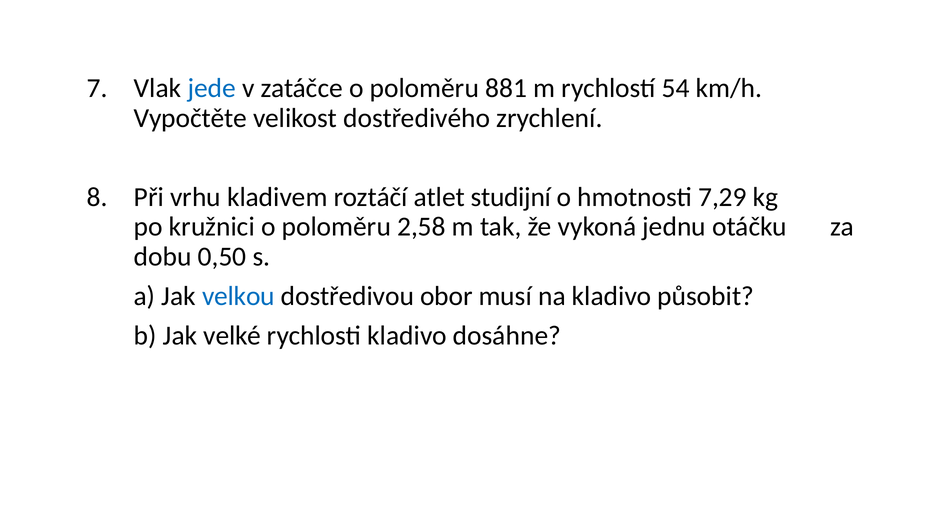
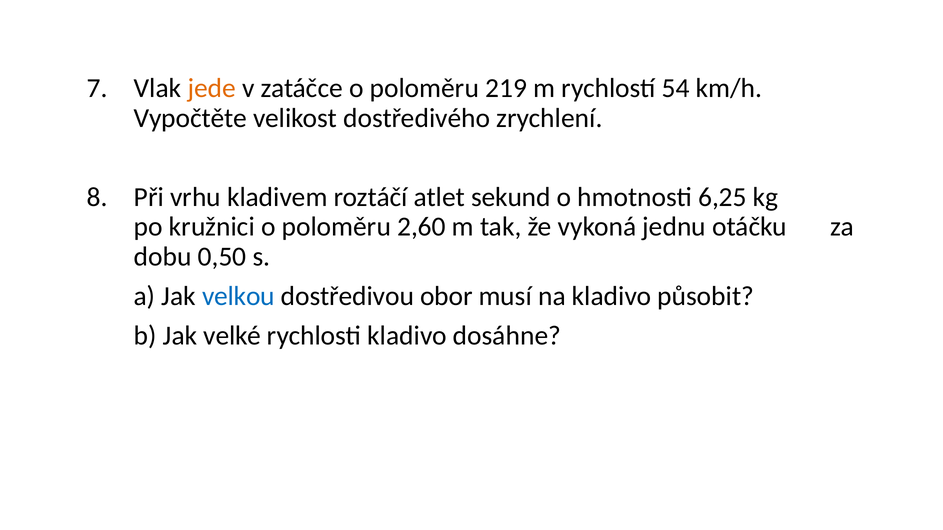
jede colour: blue -> orange
881: 881 -> 219
studijní: studijní -> sekund
7,29: 7,29 -> 6,25
2,58: 2,58 -> 2,60
